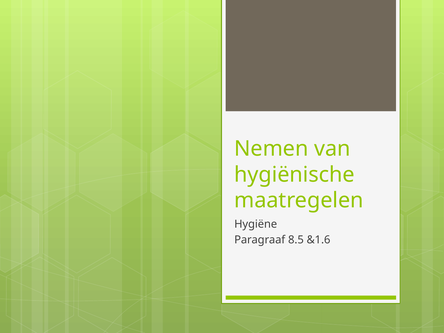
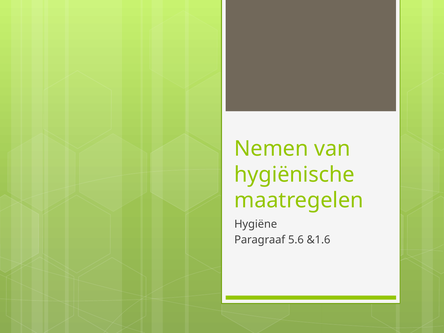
8.5: 8.5 -> 5.6
